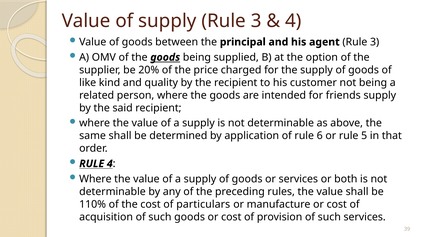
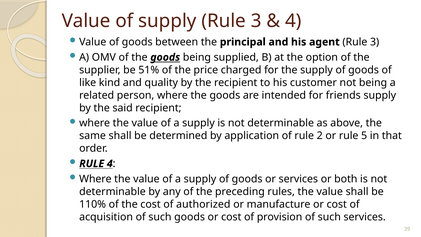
20%: 20% -> 51%
6: 6 -> 2
particulars: particulars -> authorized
